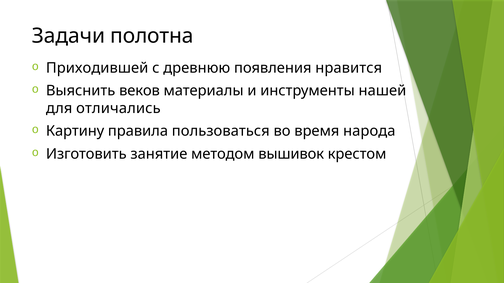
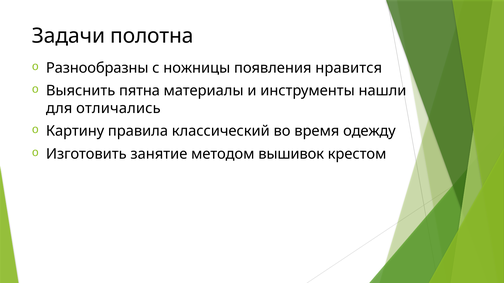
Приходившей: Приходившей -> Разнообразны
древнюю: древнюю -> ножницы
веков: веков -> пятна
нашей: нашей -> нашли
пользоваться: пользоваться -> классический
народа: народа -> одежду
